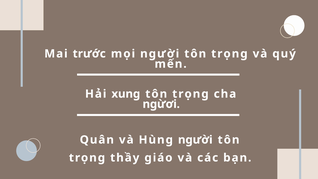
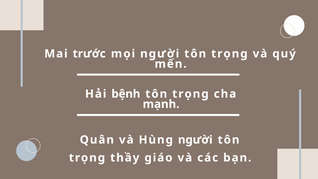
xung: xung -> bệnh
ngừơi: ngừơi -> mạnh
